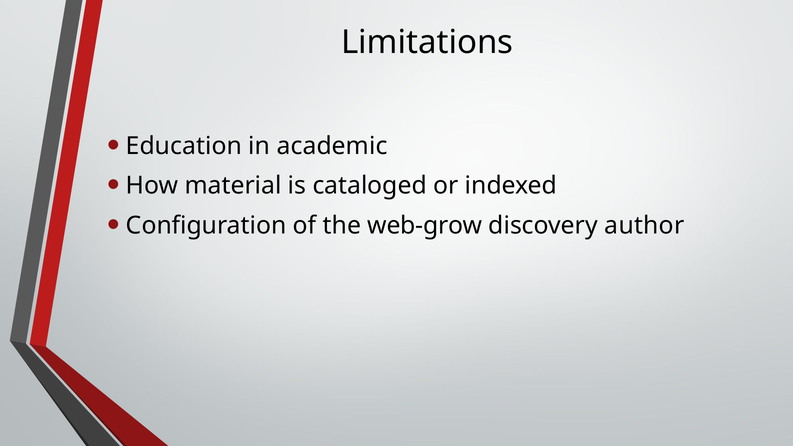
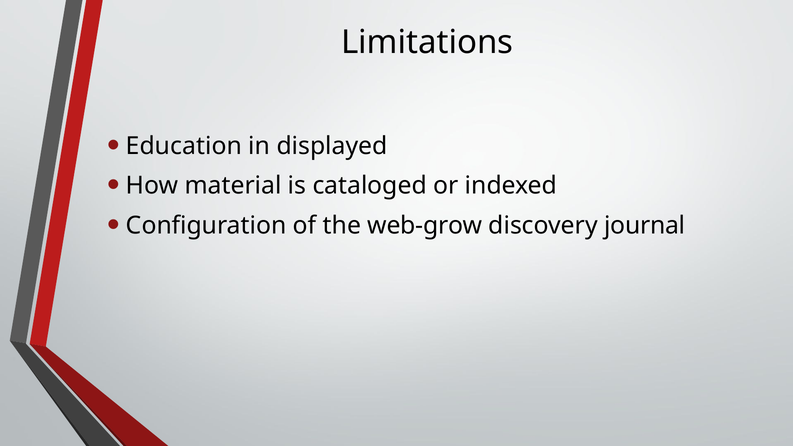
academic: academic -> displayed
author: author -> journal
